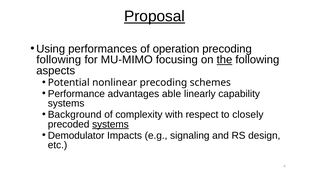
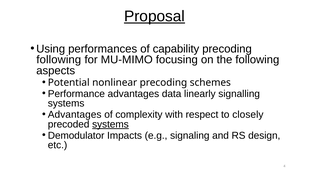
operation: operation -> capability
the underline: present -> none
able: able -> data
capability: capability -> signalling
Background at (75, 114): Background -> Advantages
